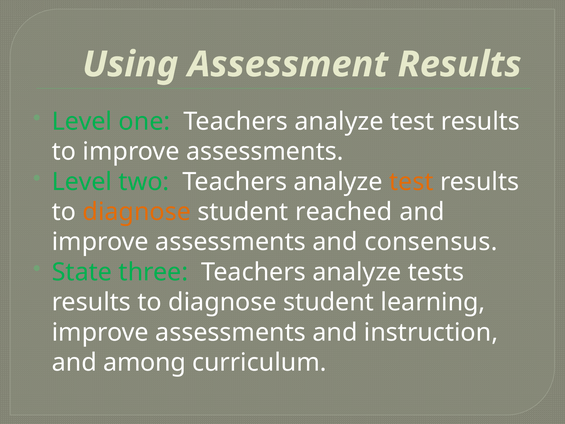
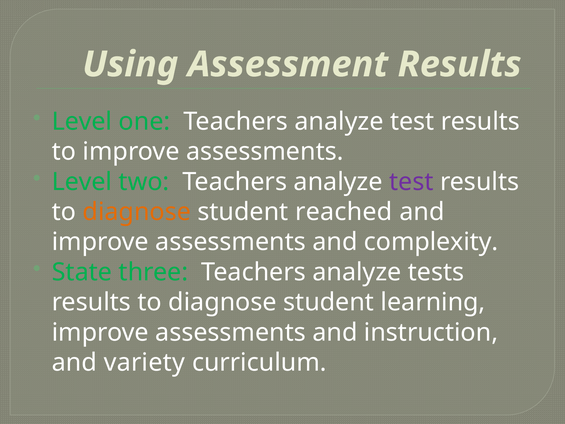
test at (411, 182) colour: orange -> purple
consensus: consensus -> complexity
among: among -> variety
